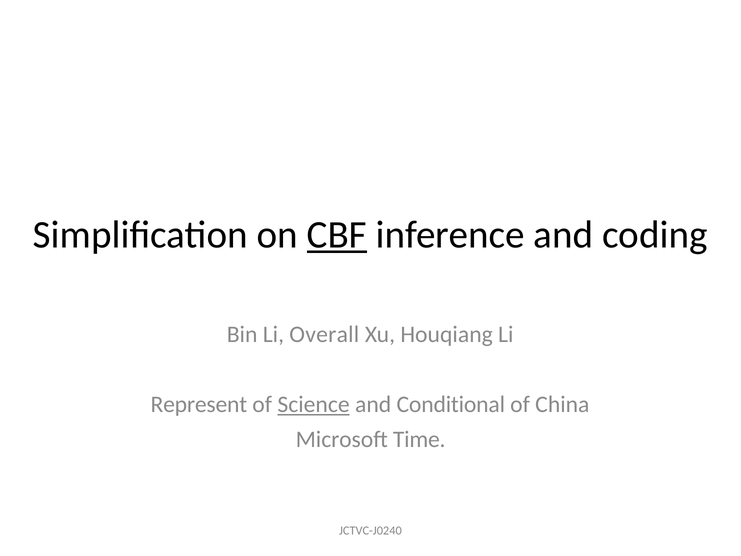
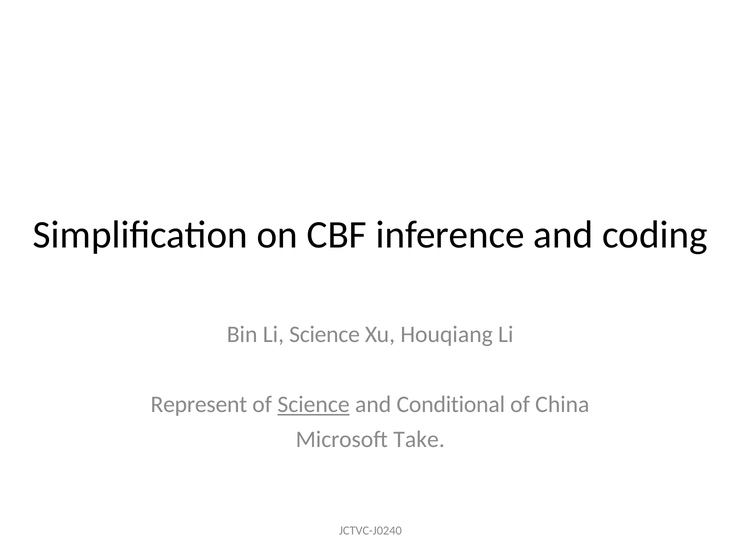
CBF underline: present -> none
Li Overall: Overall -> Science
Time: Time -> Take
